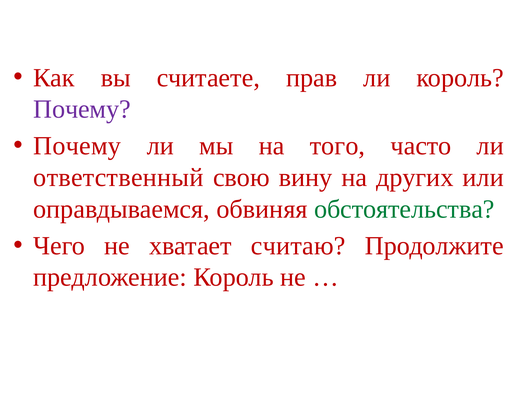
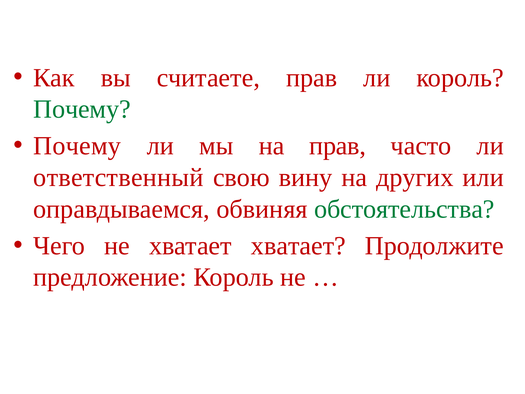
Почему at (82, 109) colour: purple -> green
на того: того -> прав
хватает считаю: считаю -> хватает
